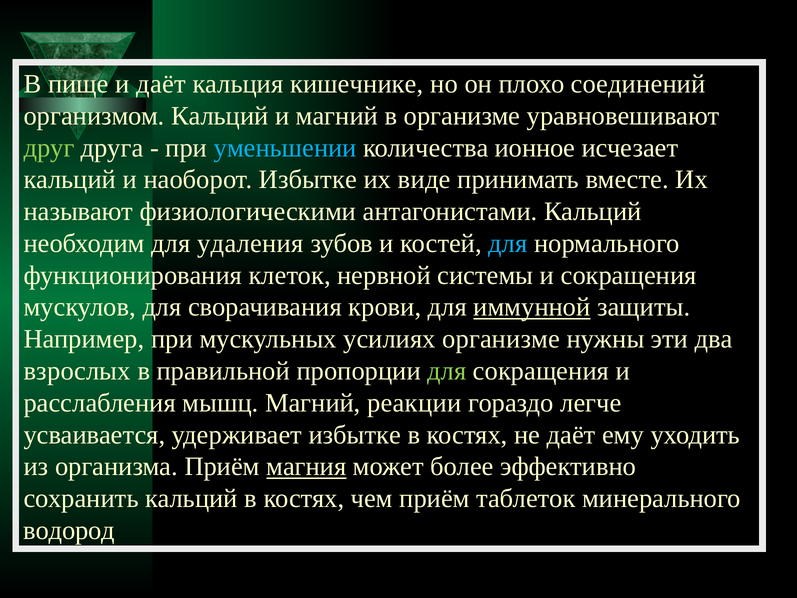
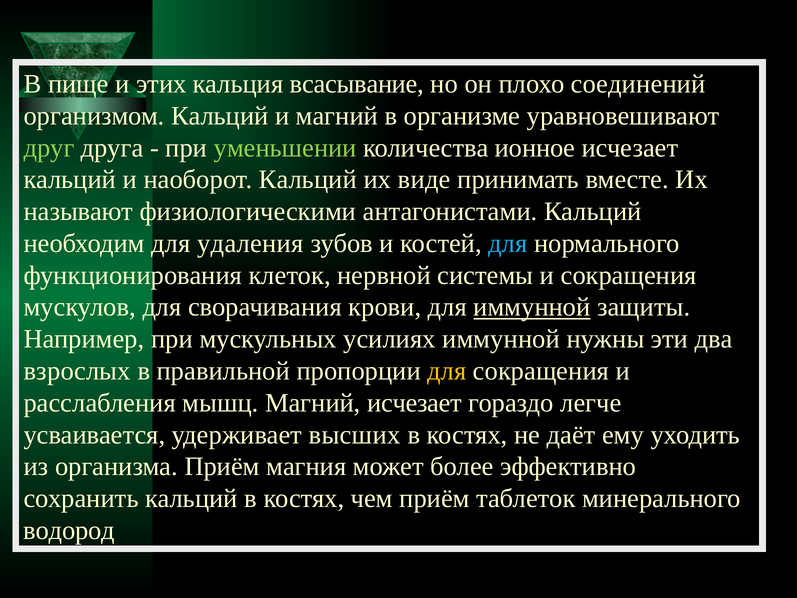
и даёт: даёт -> этих
кишечнике: кишечнике -> всасывание
уменьшении colour: light blue -> light green
наоборот Избытке: Избытке -> Кальций
усилиях организме: организме -> иммунной
для at (447, 371) colour: light green -> yellow
Магний реакции: реакции -> исчезает
удерживает избытке: избытке -> высших
магния underline: present -> none
